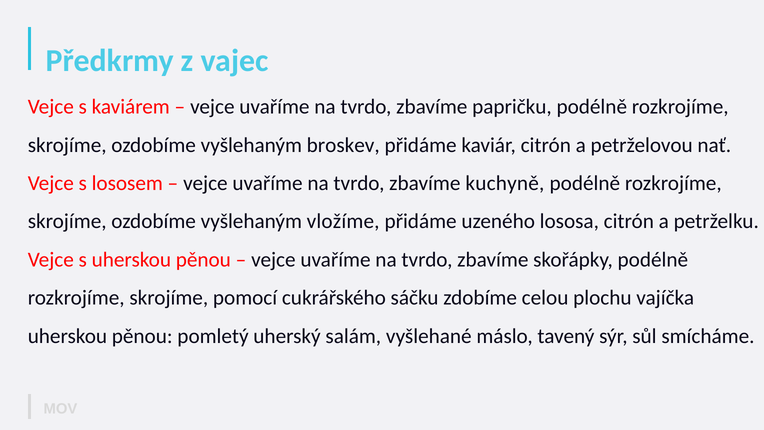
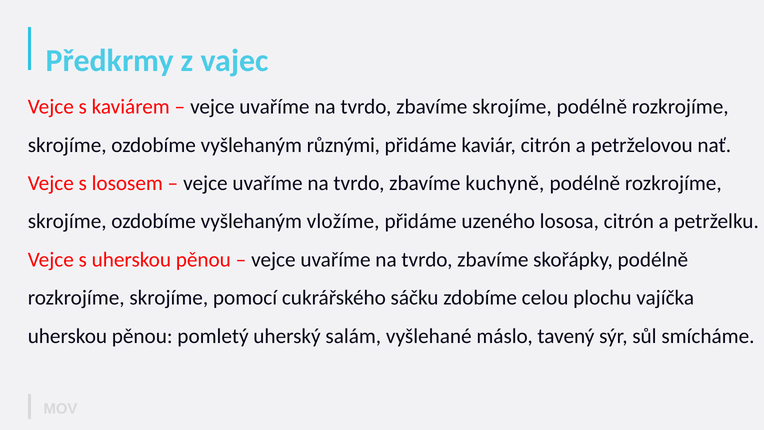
zbavíme papričku: papričku -> skrojíme
broskev: broskev -> různými
